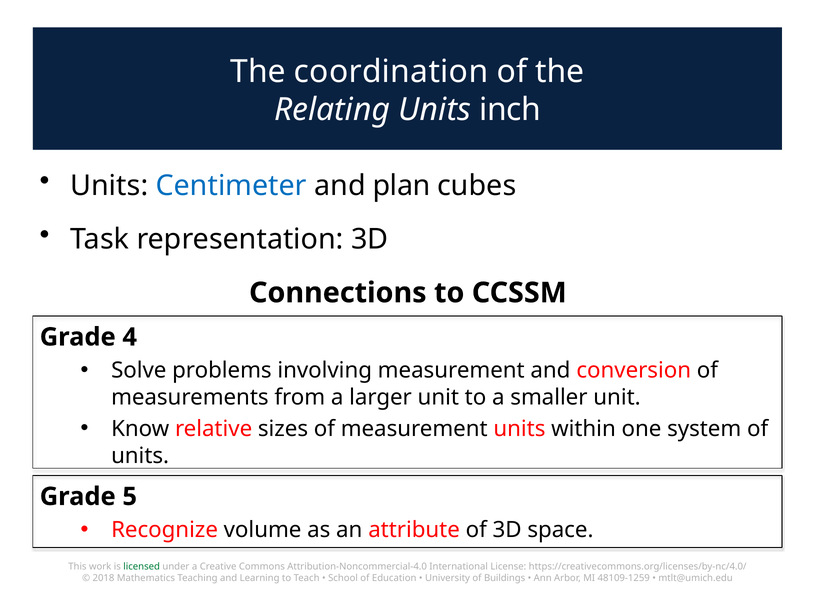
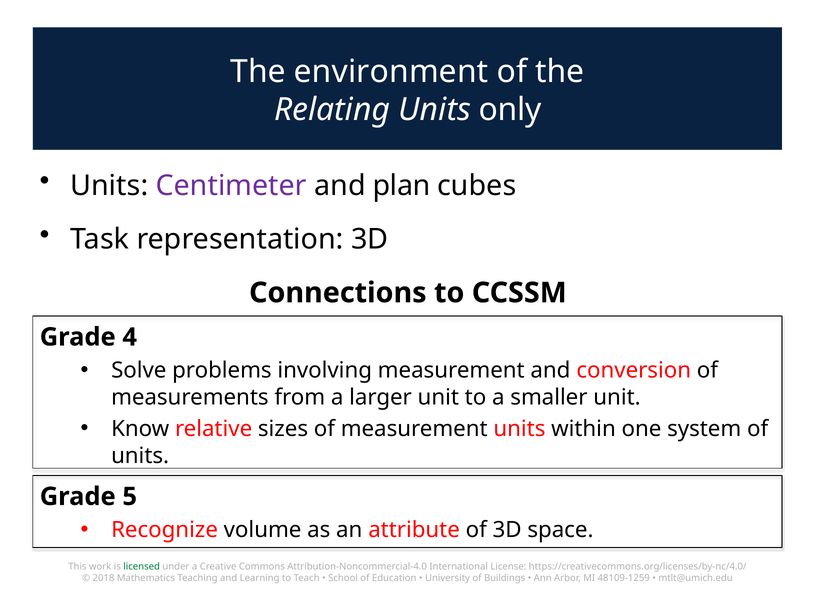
coordination: coordination -> environment
inch: inch -> only
Centimeter colour: blue -> purple
